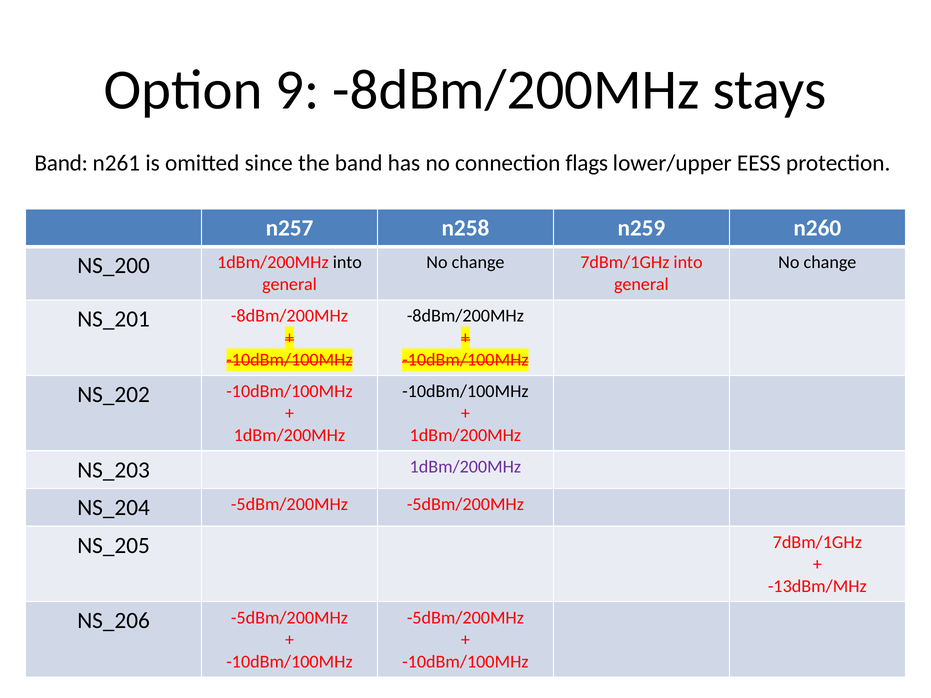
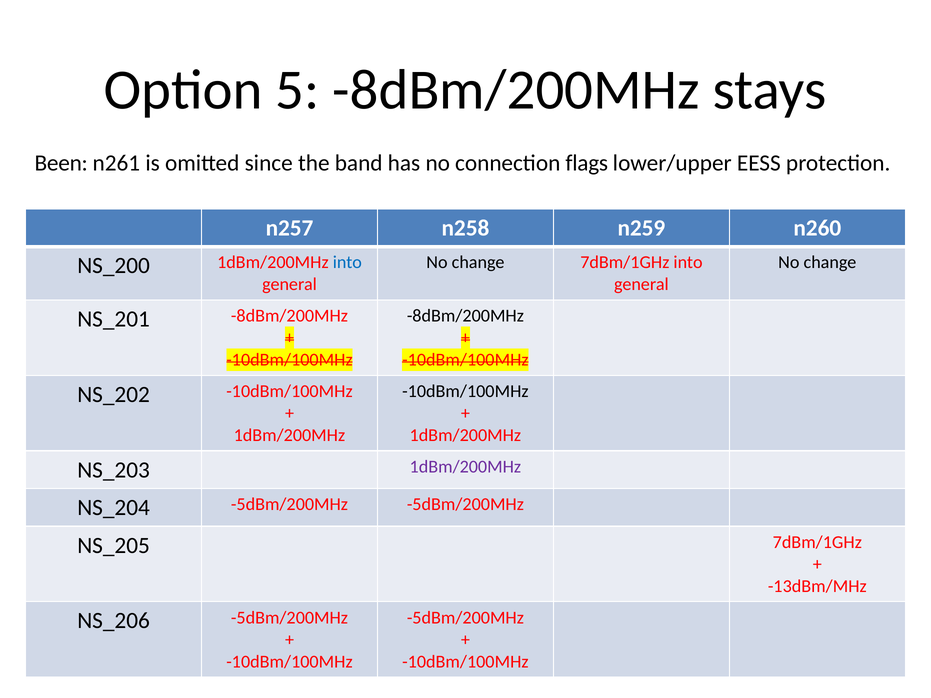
9: 9 -> 5
Band at (61, 163): Band -> Been
into at (347, 263) colour: black -> blue
